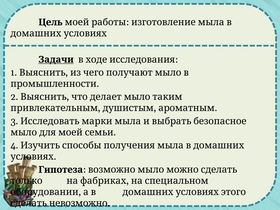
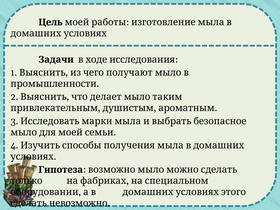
Задачи underline: present -> none
